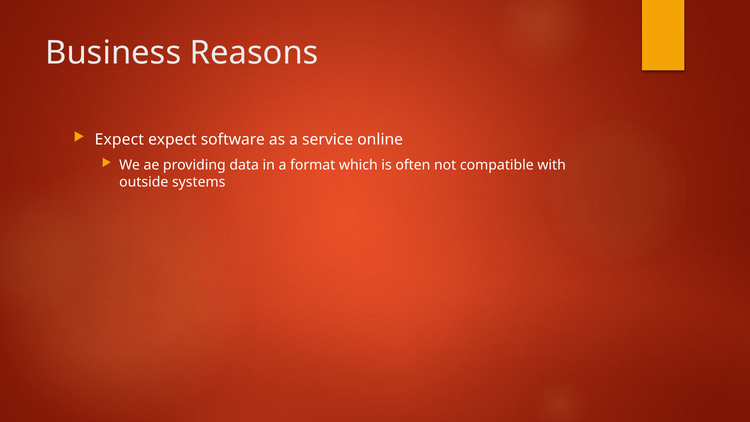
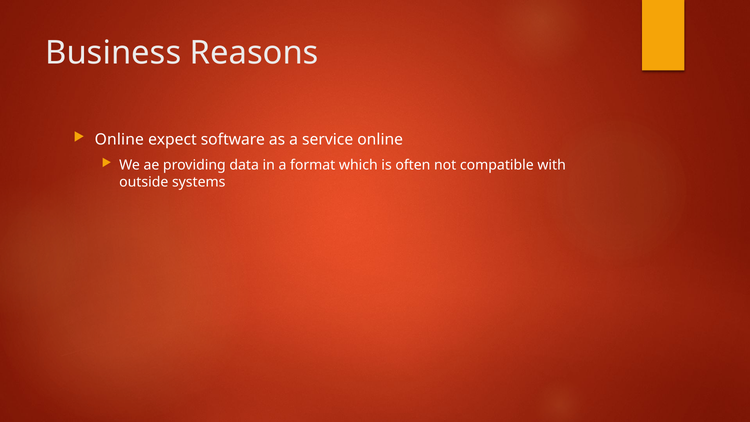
Expect at (119, 140): Expect -> Online
